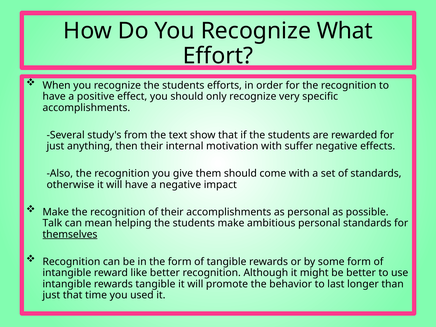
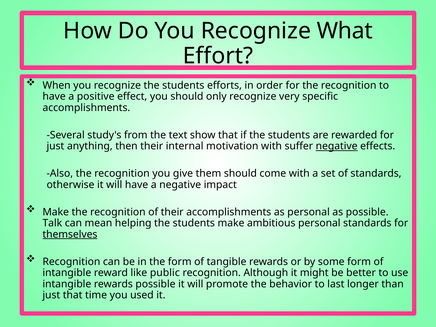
negative at (337, 146) underline: none -> present
like better: better -> public
rewards tangible: tangible -> possible
